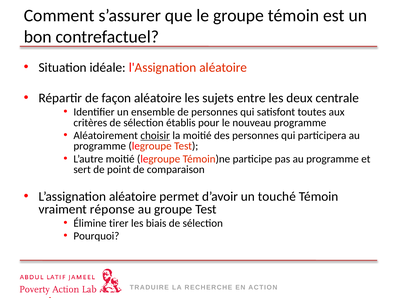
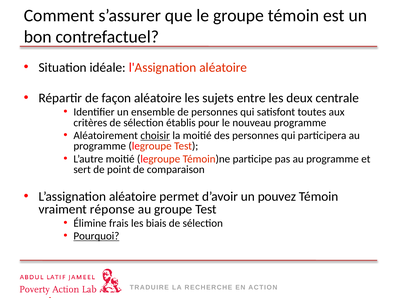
touché: touché -> pouvez
tirer: tirer -> frais
Pourquoi underline: none -> present
